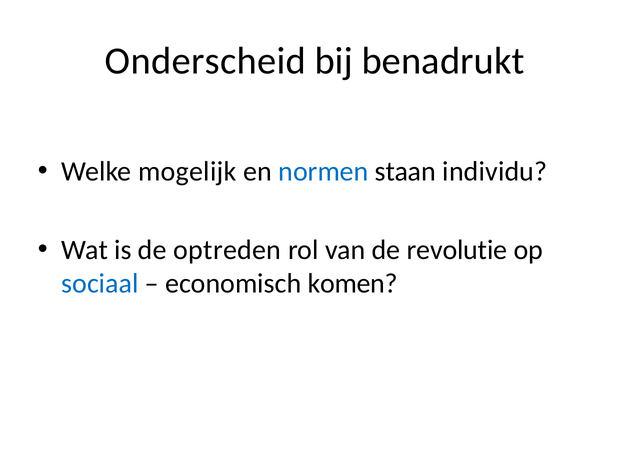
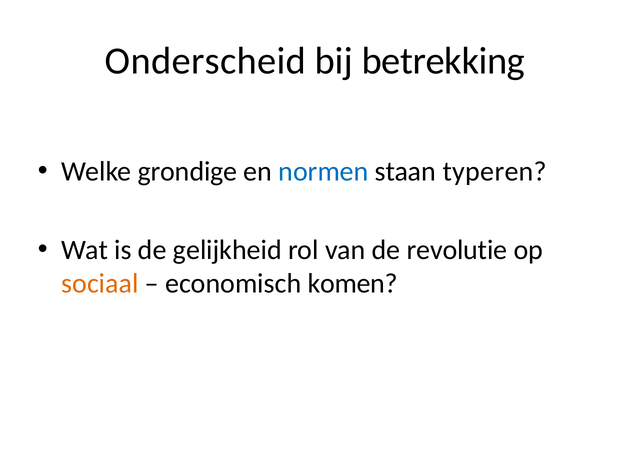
benadrukt: benadrukt -> betrekking
mogelijk: mogelijk -> grondige
individu: individu -> typeren
optreden: optreden -> gelijkheid
sociaal colour: blue -> orange
